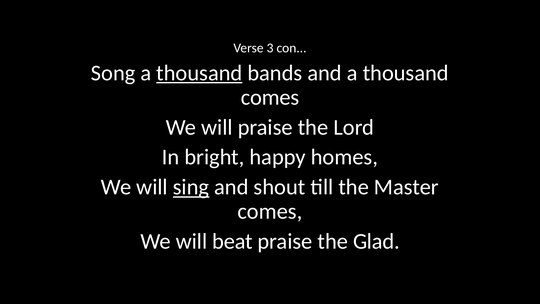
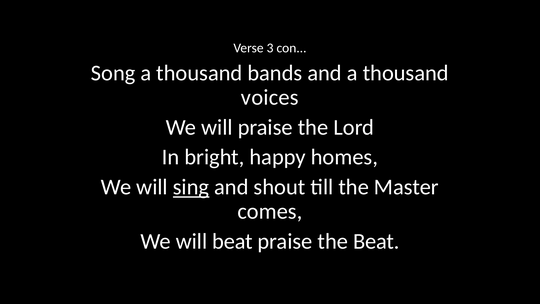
thousand at (199, 73) underline: present -> none
comes at (270, 97): comes -> voices
the Glad: Glad -> Beat
